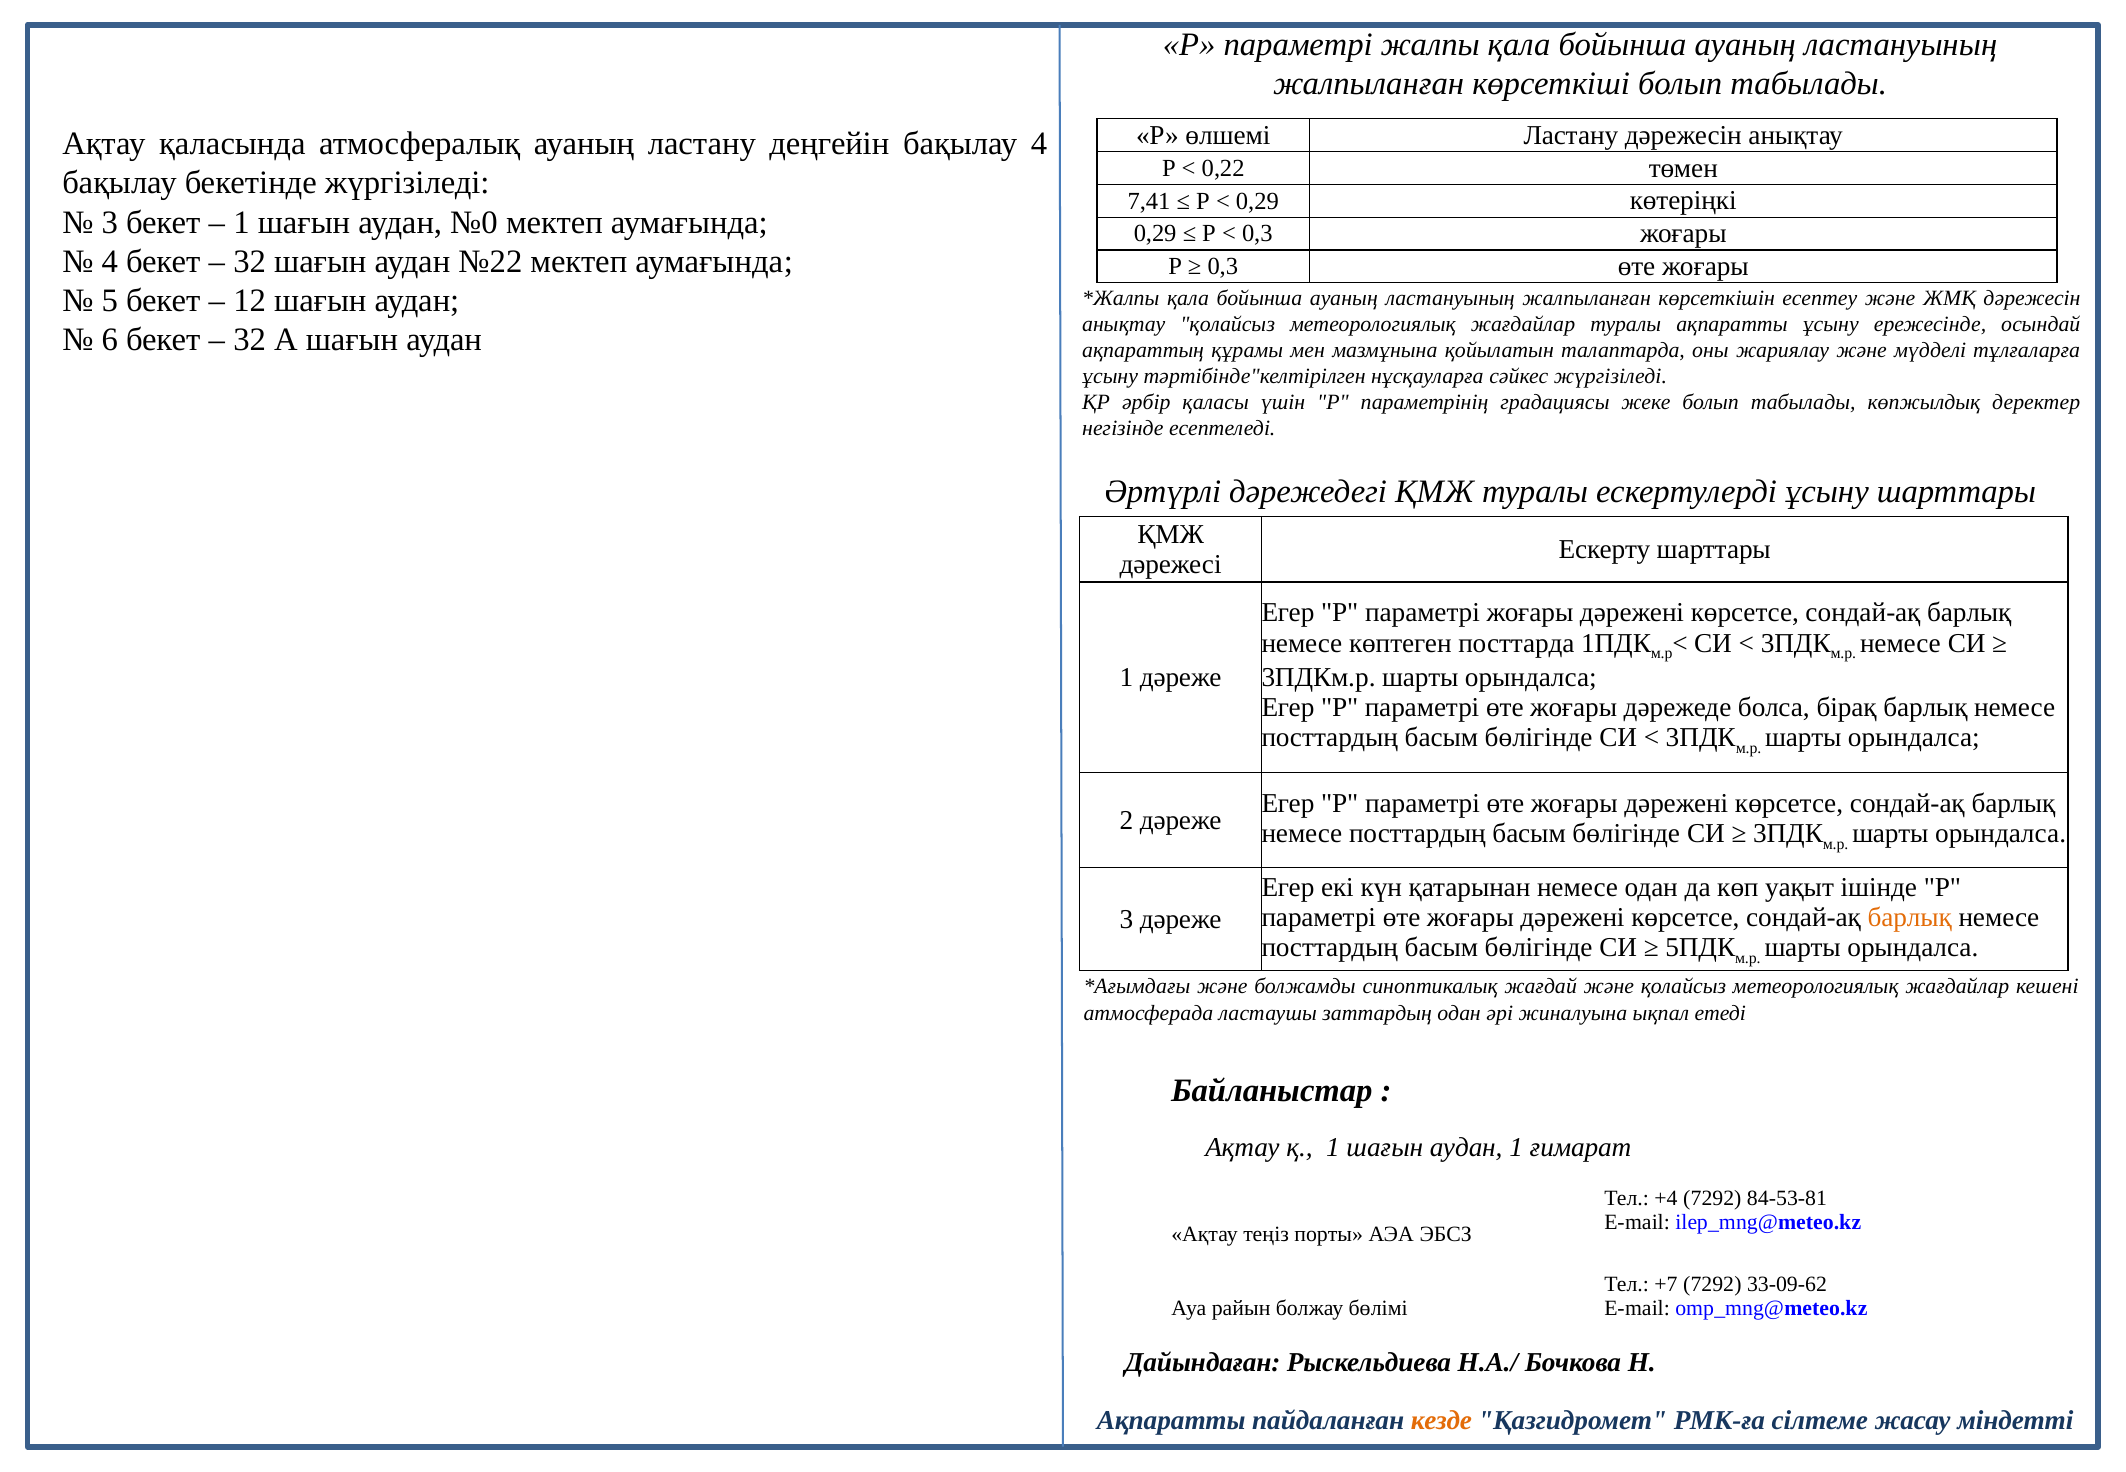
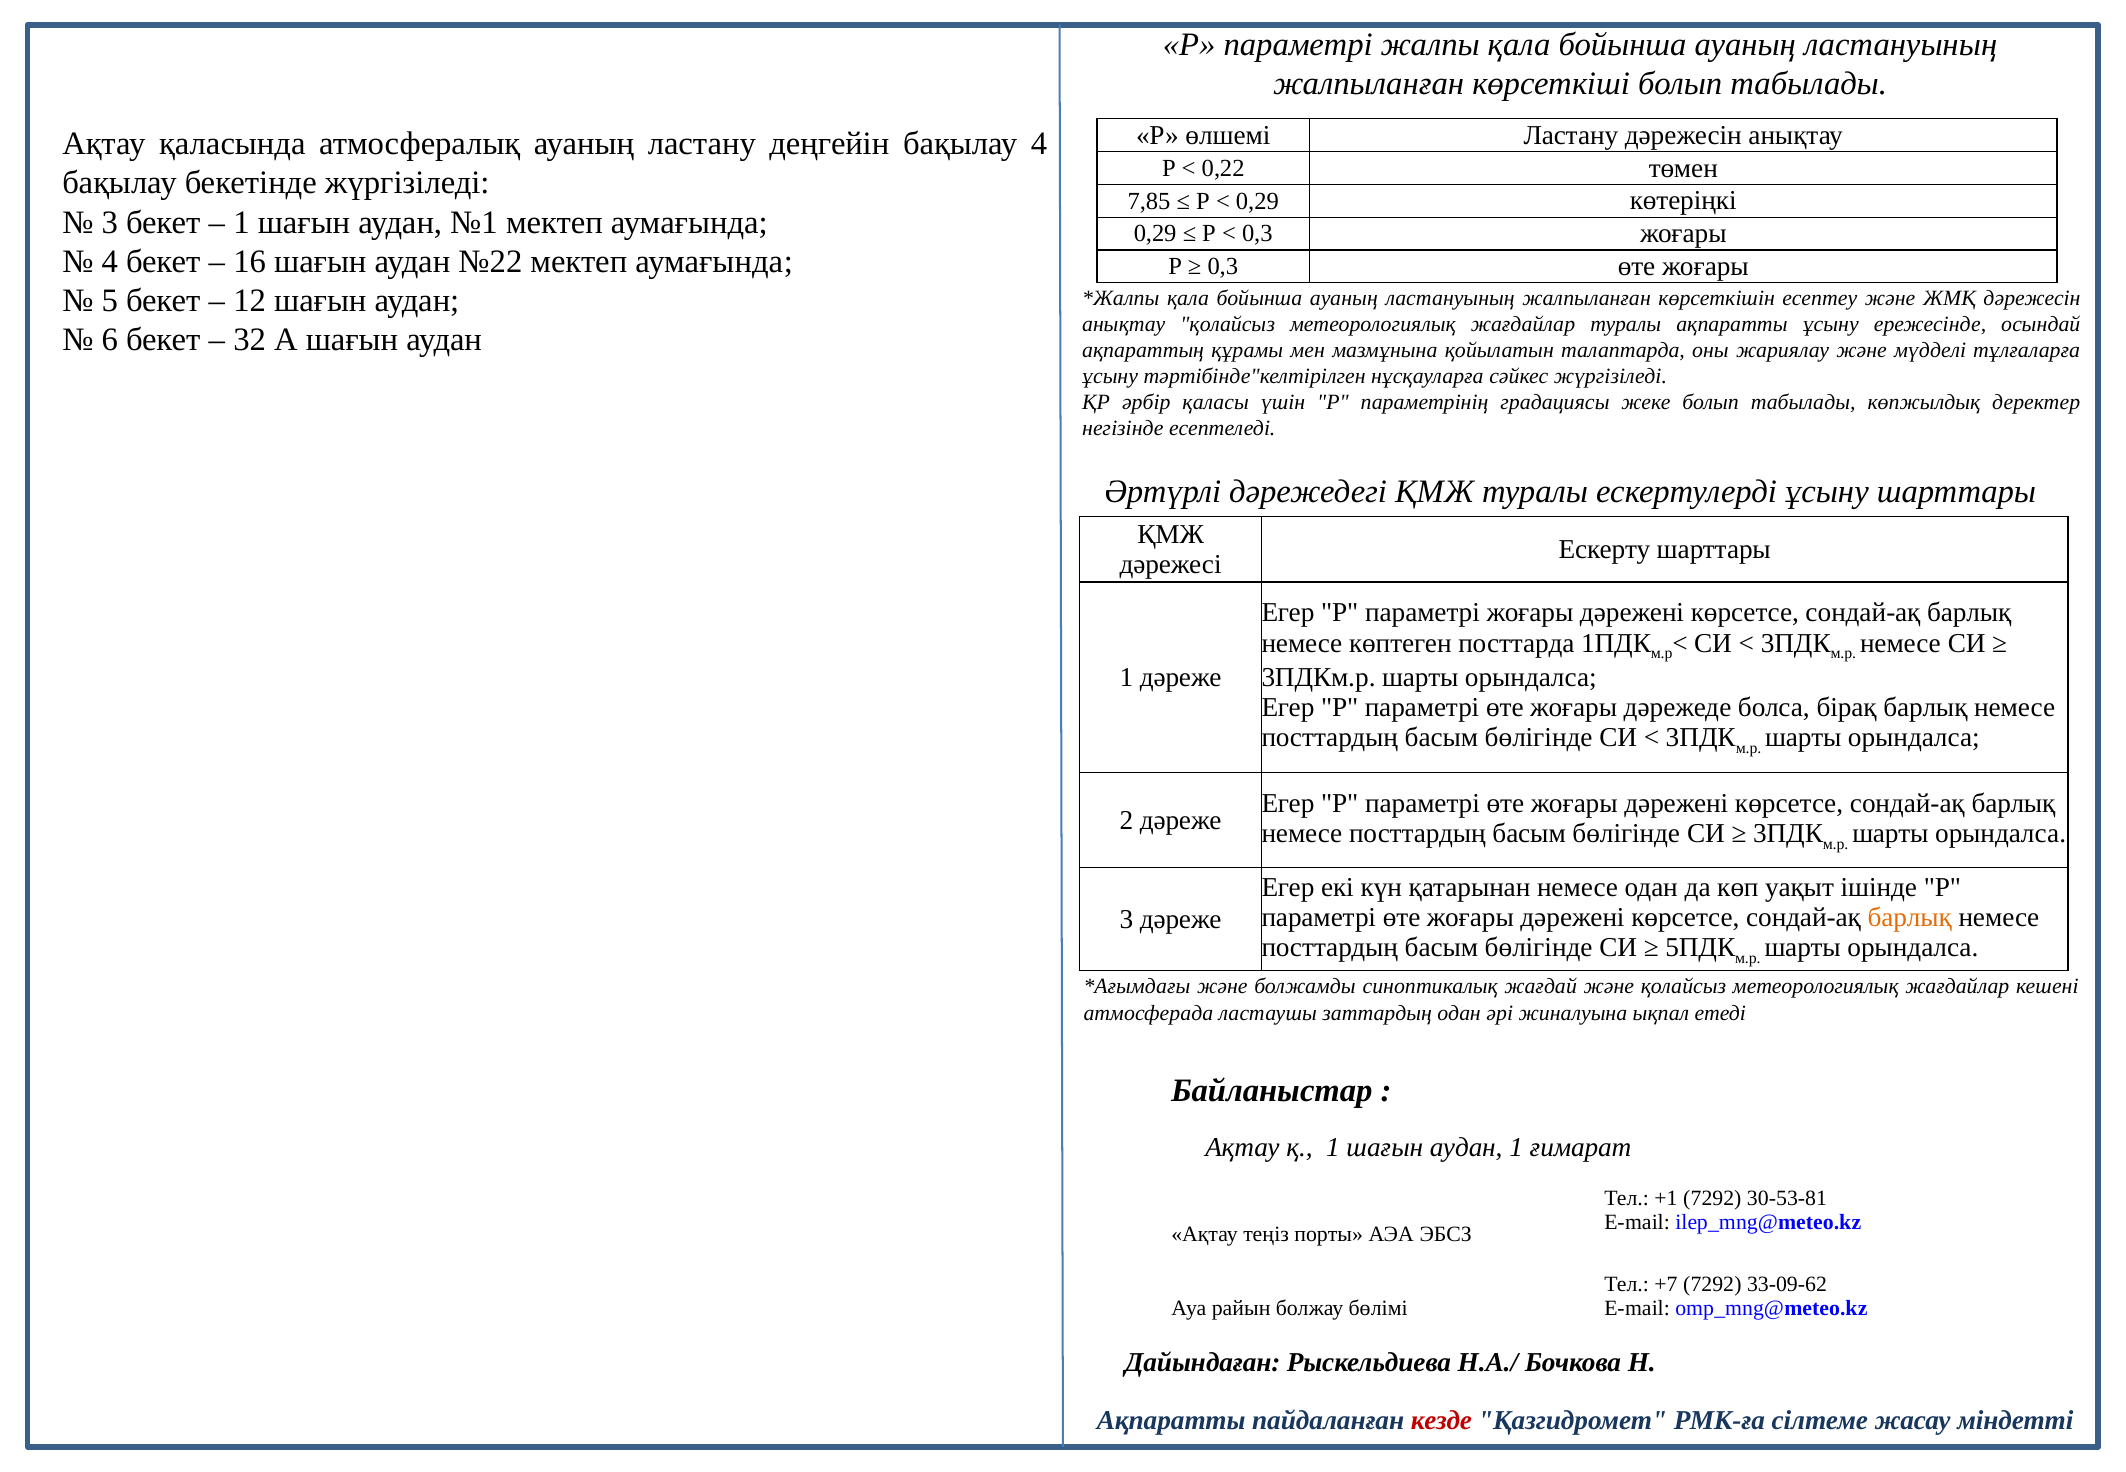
7,41: 7,41 -> 7,85
№0: №0 -> №1
32 at (250, 262): 32 -> 16
+4: +4 -> +1
84-53-81: 84-53-81 -> 30-53-81
кезде colour: orange -> red
